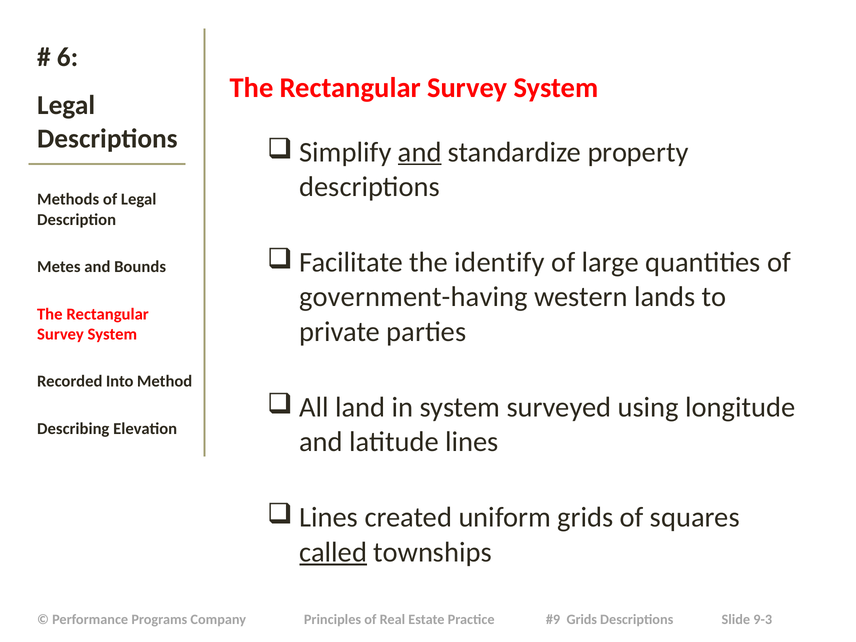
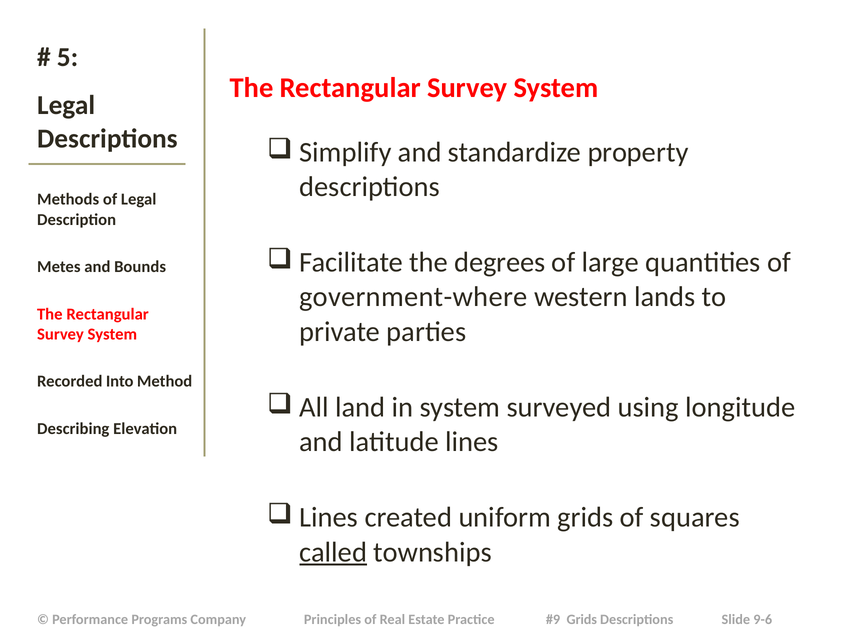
6: 6 -> 5
and at (420, 152) underline: present -> none
identify: identify -> degrees
government-having: government-having -> government-where
9-3: 9-3 -> 9-6
